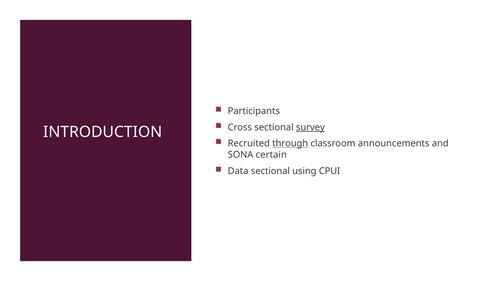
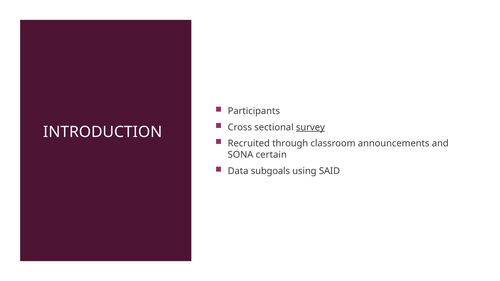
through underline: present -> none
Data sectional: sectional -> subgoals
CPUI: CPUI -> SAID
